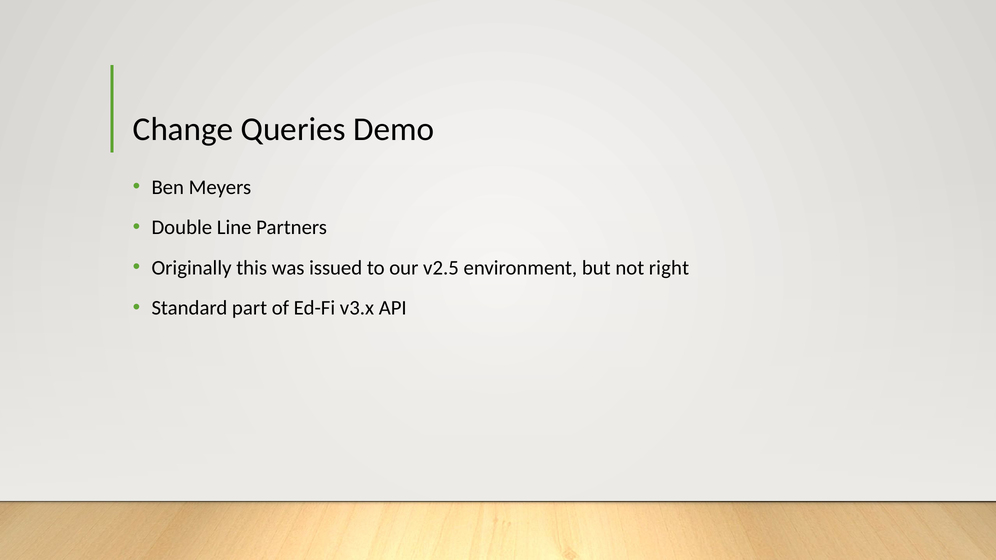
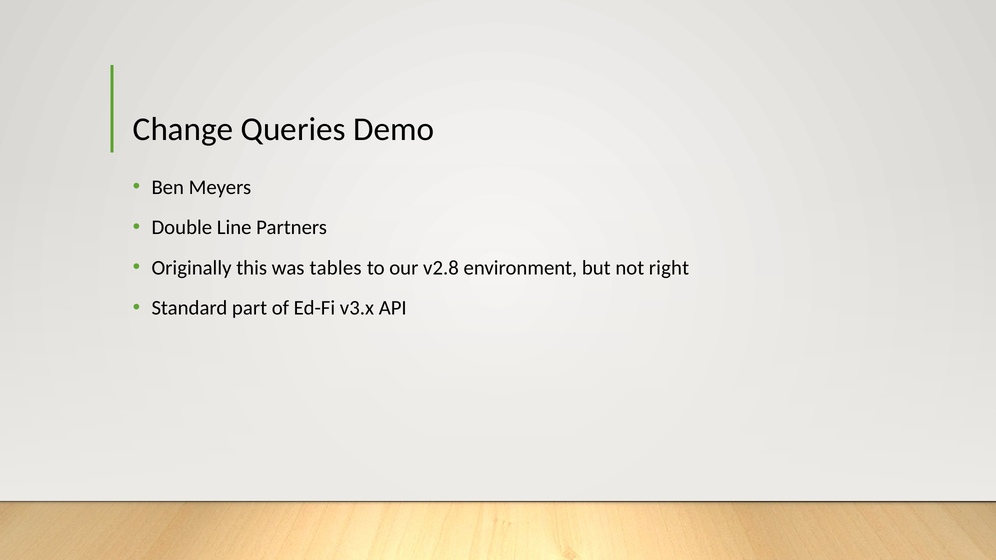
issued: issued -> tables
v2.5: v2.5 -> v2.8
